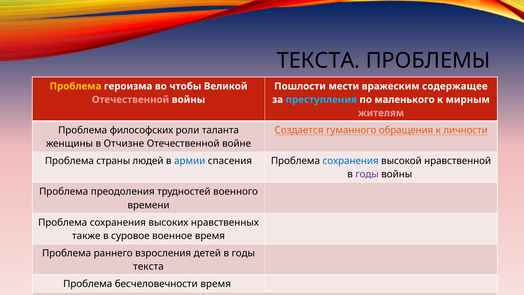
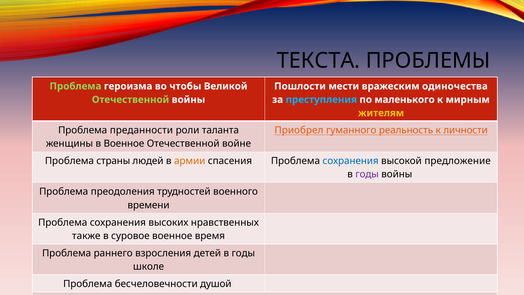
Проблема at (75, 86) colour: yellow -> light green
содержащее: содержащее -> одиночества
Отечественной at (131, 100) colour: pink -> light green
жителям colour: pink -> yellow
философских: философских -> преданности
Создается: Создается -> Приобрел
обращения: обращения -> реальность
Отчизне: Отчизне -> Военное
армии colour: blue -> orange
нравственной: нравственной -> предложение
текста at (148, 266): текста -> школе
бесчеловечности время: время -> душой
